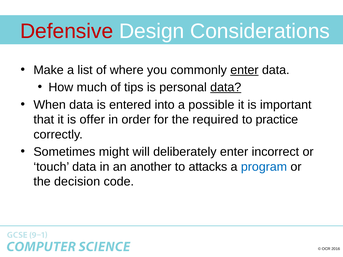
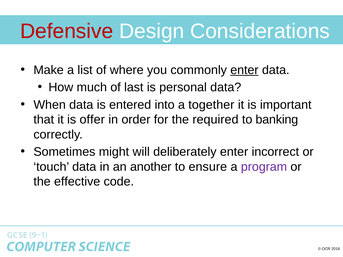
tips: tips -> last
data at (226, 87) underline: present -> none
possible: possible -> together
practice: practice -> banking
attacks: attacks -> ensure
program colour: blue -> purple
decision: decision -> effective
